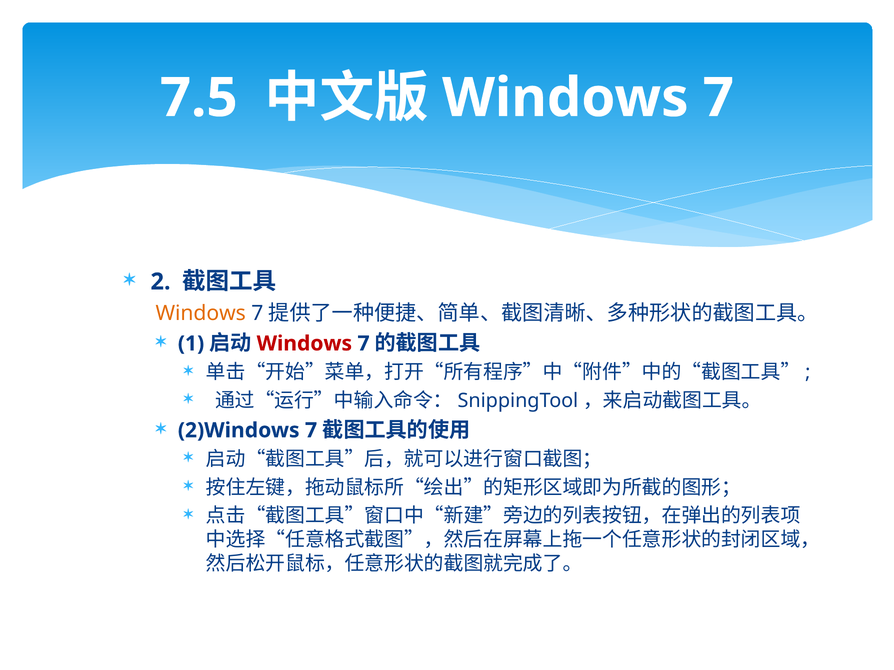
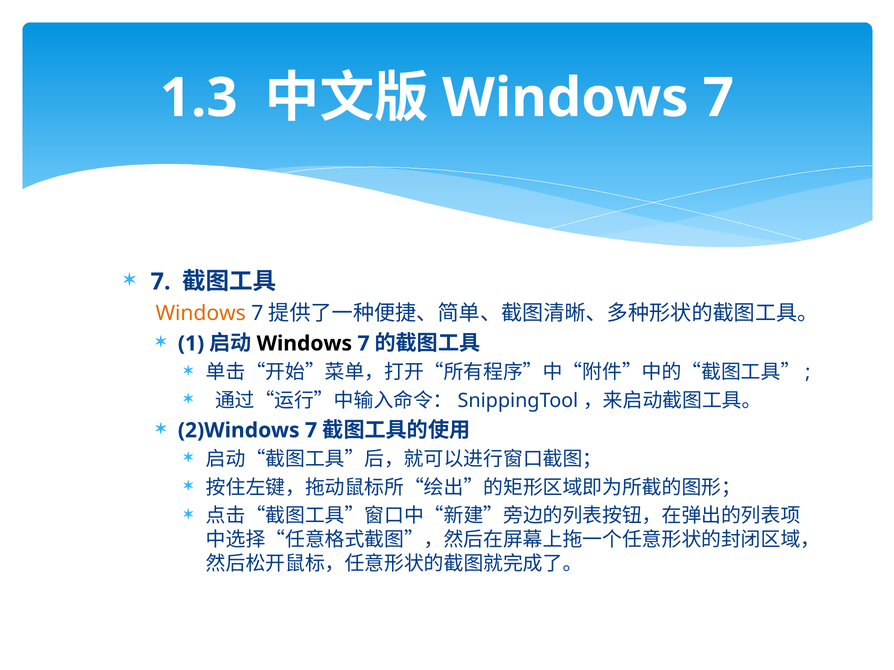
7.5: 7.5 -> 1.3
2 at (161, 282): 2 -> 7
Windows at (304, 344) colour: red -> black
